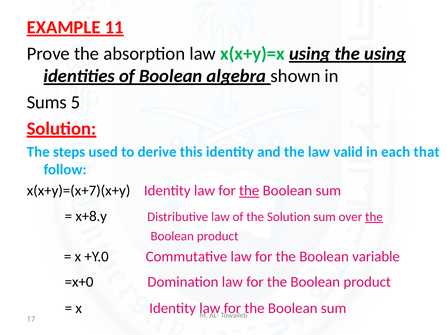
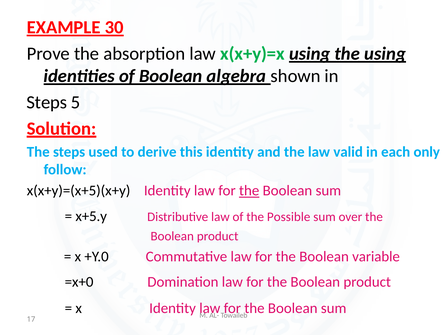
11: 11 -> 30
Sums at (47, 102): Sums -> Steps
that: that -> only
x(x+y)=(x+7)(x+y: x(x+y)=(x+7)(x+y -> x(x+y)=(x+5)(x+y
x+8.y: x+8.y -> x+5.y
the Solution: Solution -> Possible
the at (374, 217) underline: present -> none
